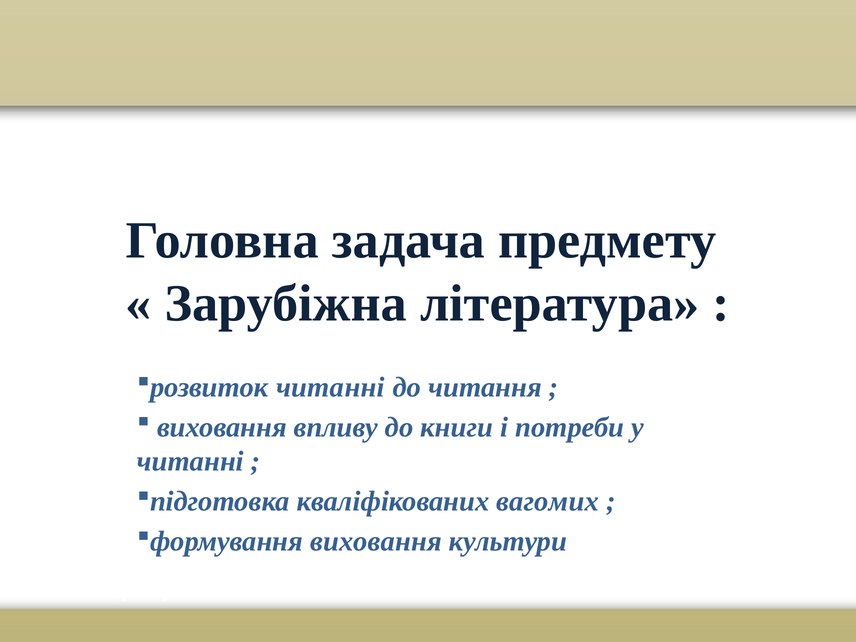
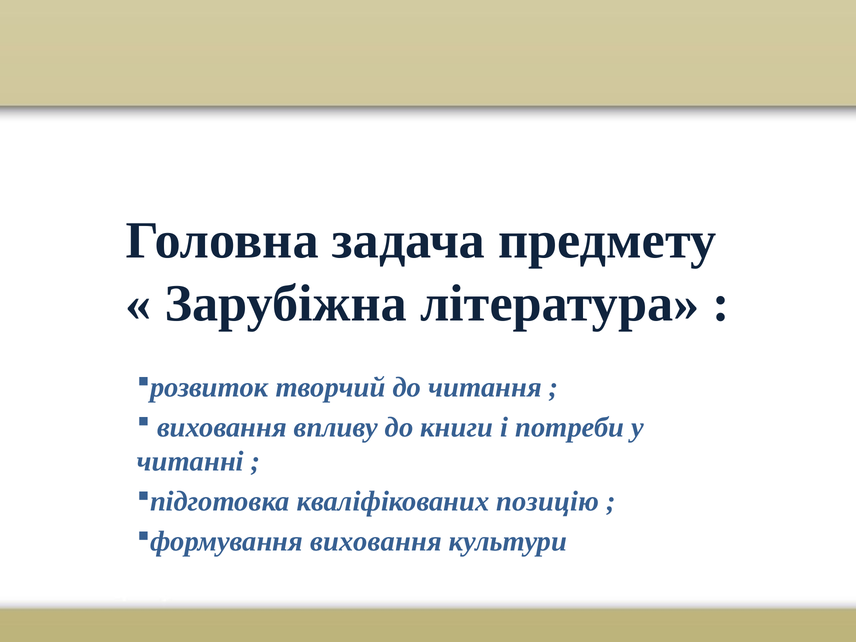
читанні at (330, 387): читанні -> творчий
вагомих: вагомих -> позицію
